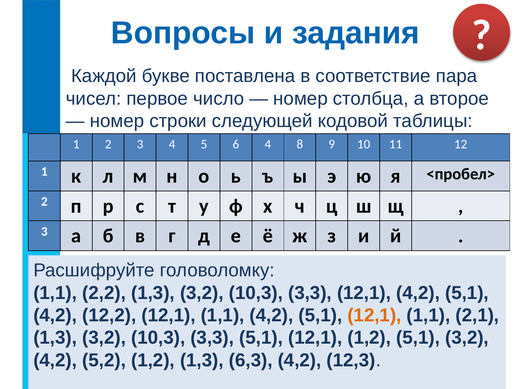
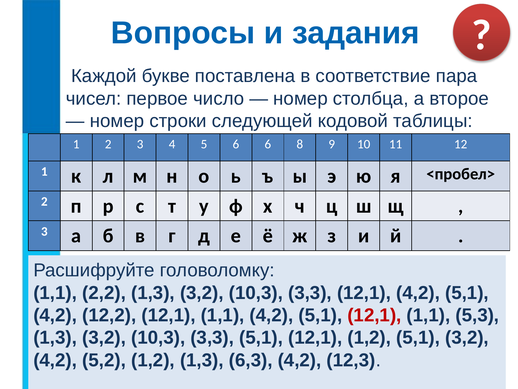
6 4: 4 -> 6
12,1 at (374, 315) colour: orange -> red
2,1: 2,1 -> 5,3
